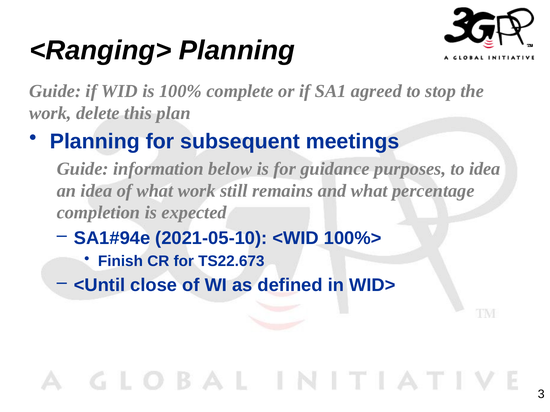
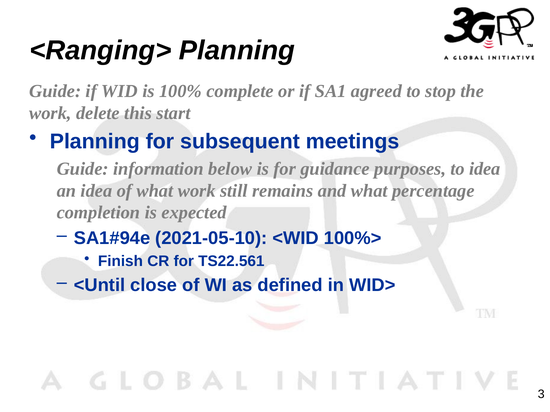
plan: plan -> start
TS22.673: TS22.673 -> TS22.561
